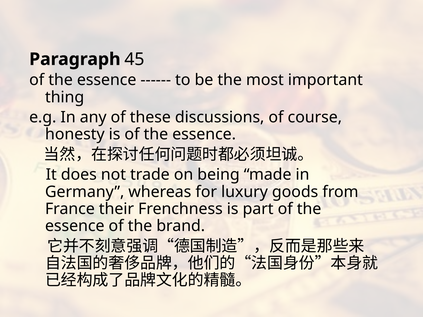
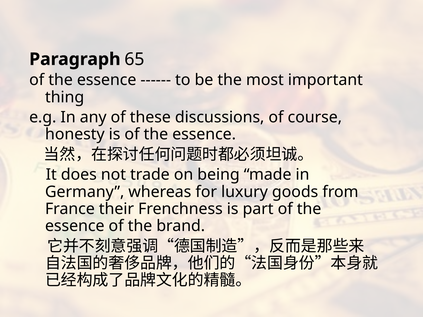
45: 45 -> 65
